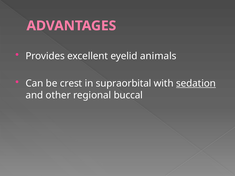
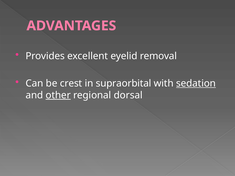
animals: animals -> removal
other underline: none -> present
buccal: buccal -> dorsal
